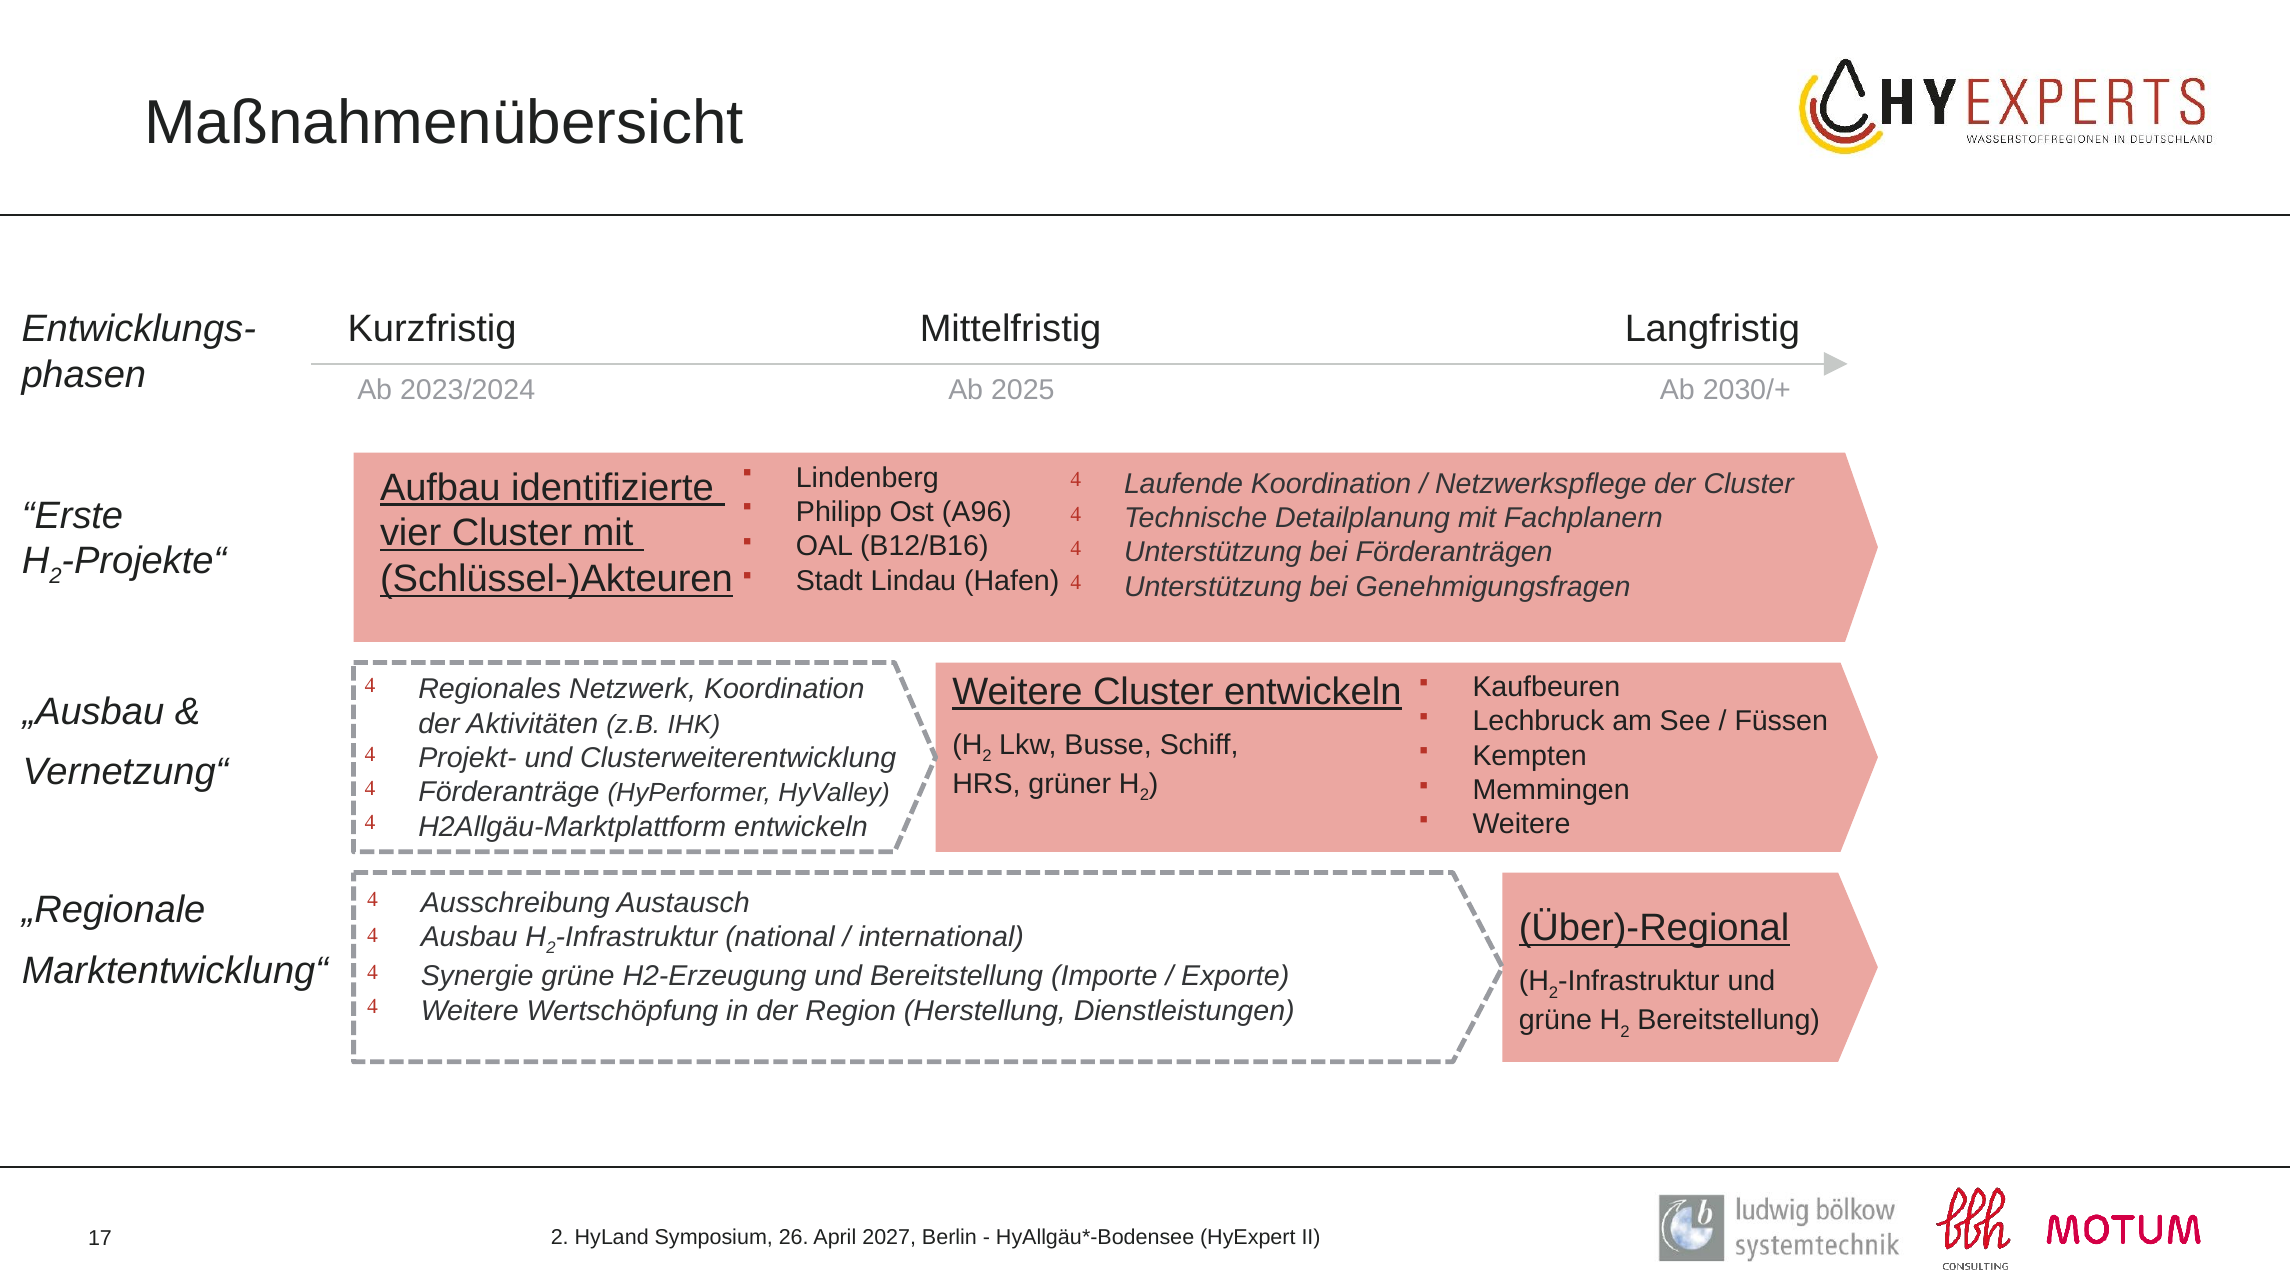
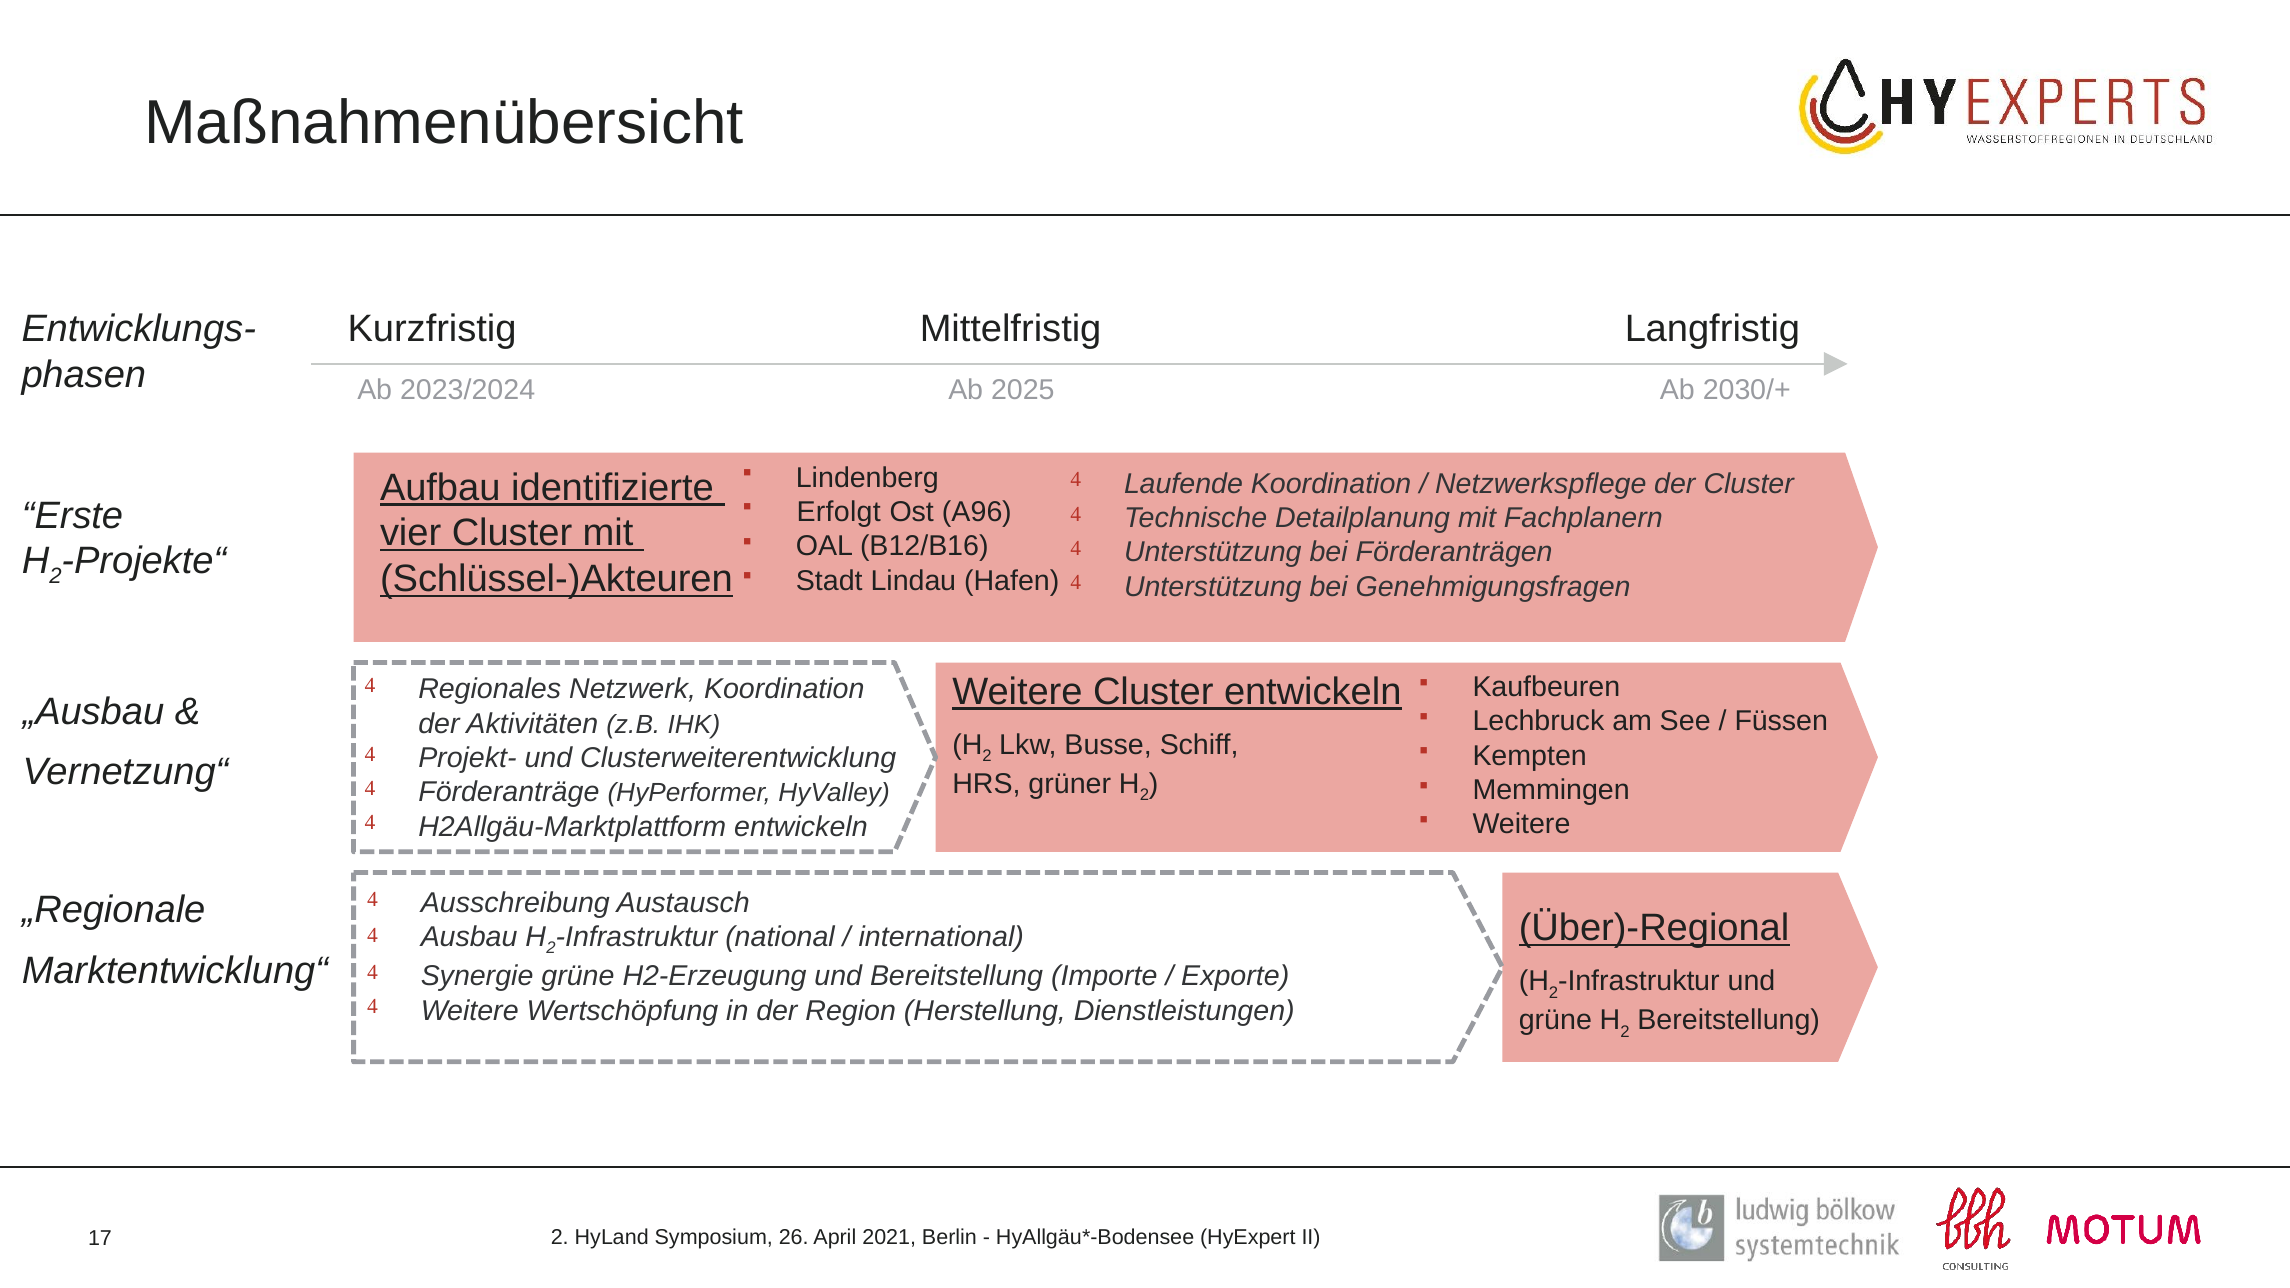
Philipp: Philipp -> Erfolgt
2027: 2027 -> 2021
